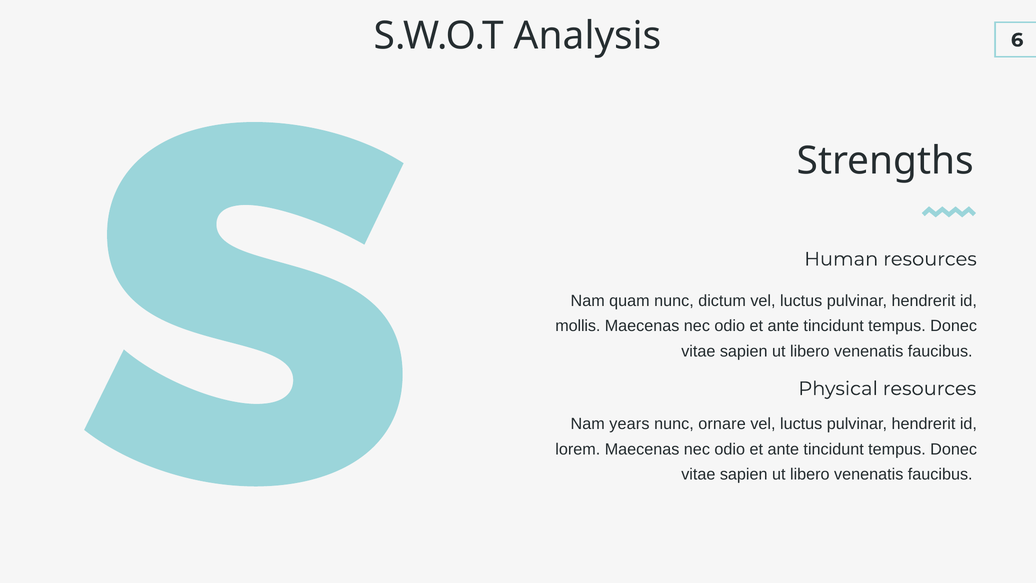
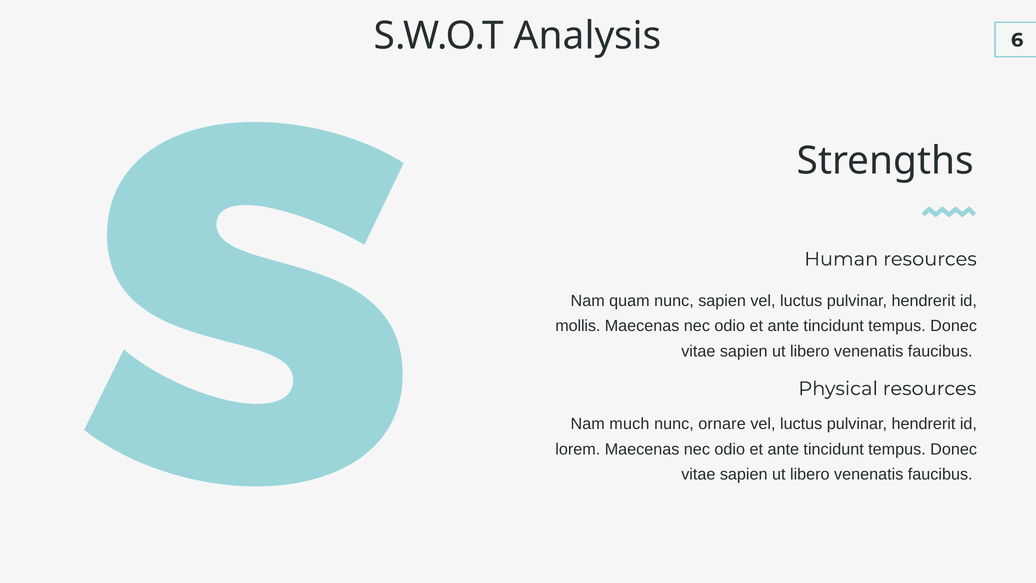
nunc dictum: dictum -> sapien
years: years -> much
